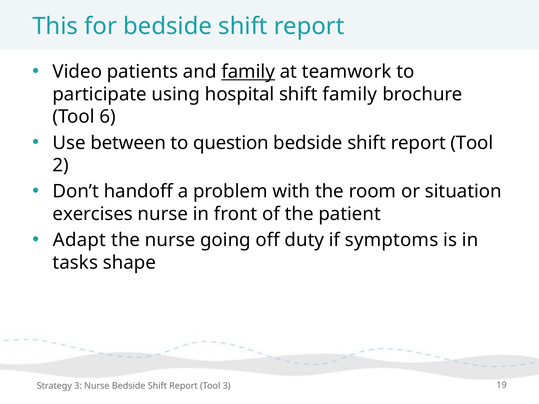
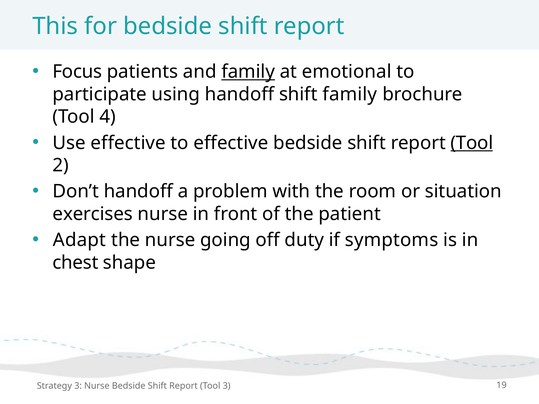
Video: Video -> Focus
teamwork: teamwork -> emotional
using hospital: hospital -> handoff
6: 6 -> 4
Use between: between -> effective
to question: question -> effective
Tool at (472, 143) underline: none -> present
tasks: tasks -> chest
